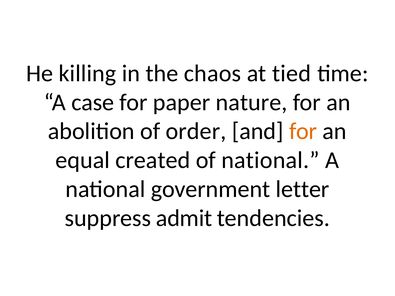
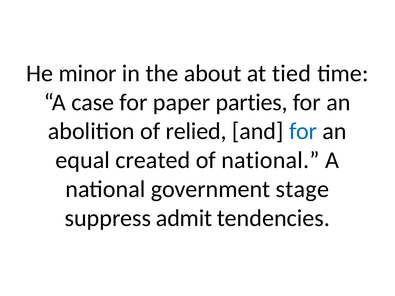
killing: killing -> minor
chaos: chaos -> about
nature: nature -> parties
order: order -> relied
for at (303, 131) colour: orange -> blue
letter: letter -> stage
